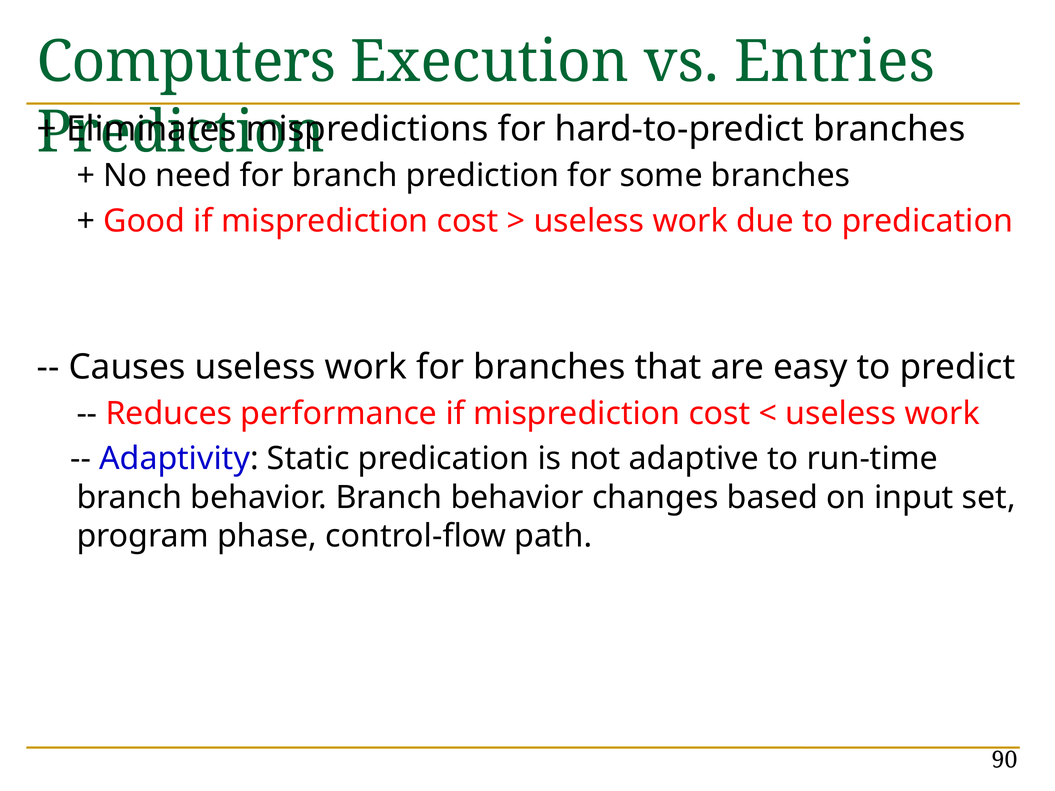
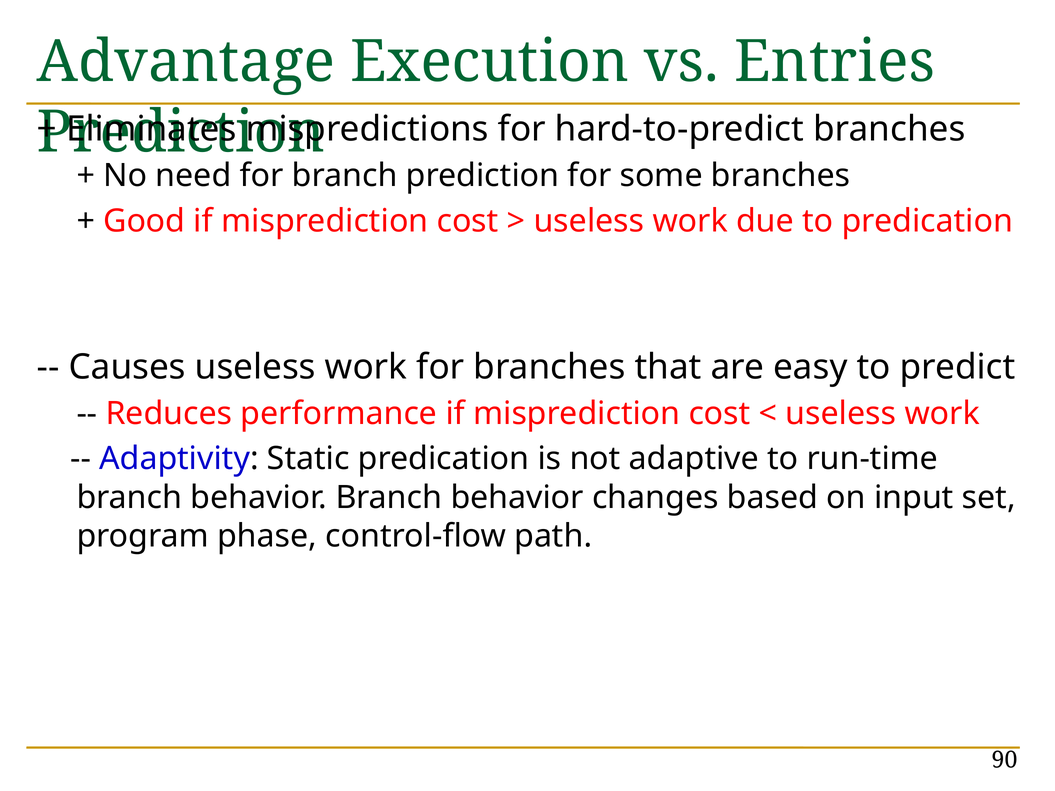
Computers: Computers -> Advantage
